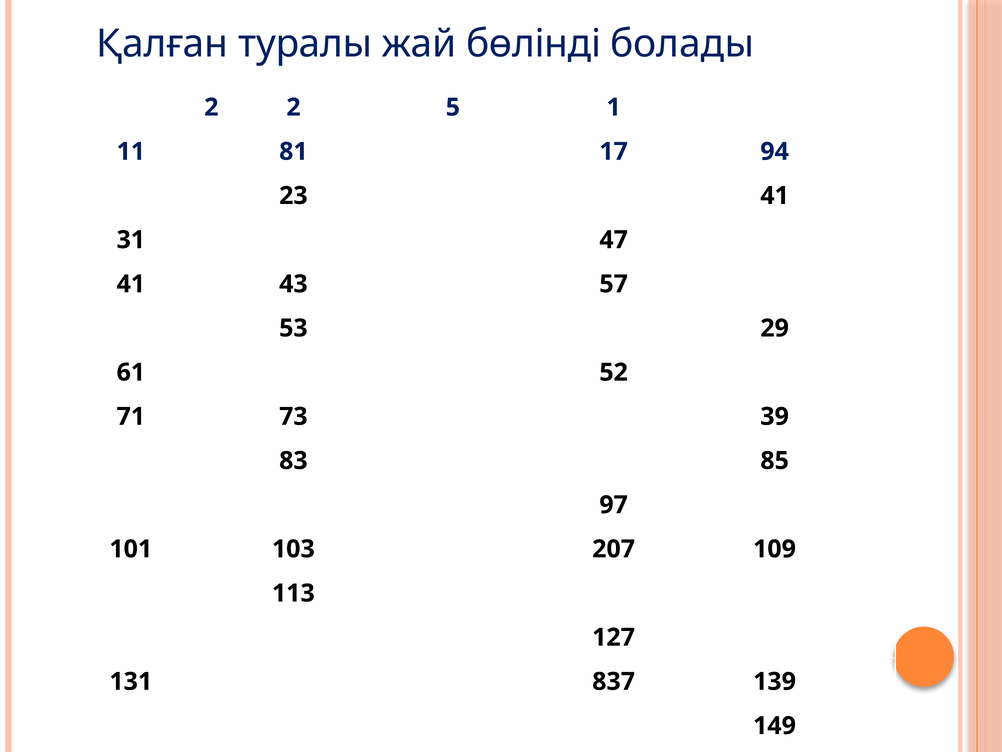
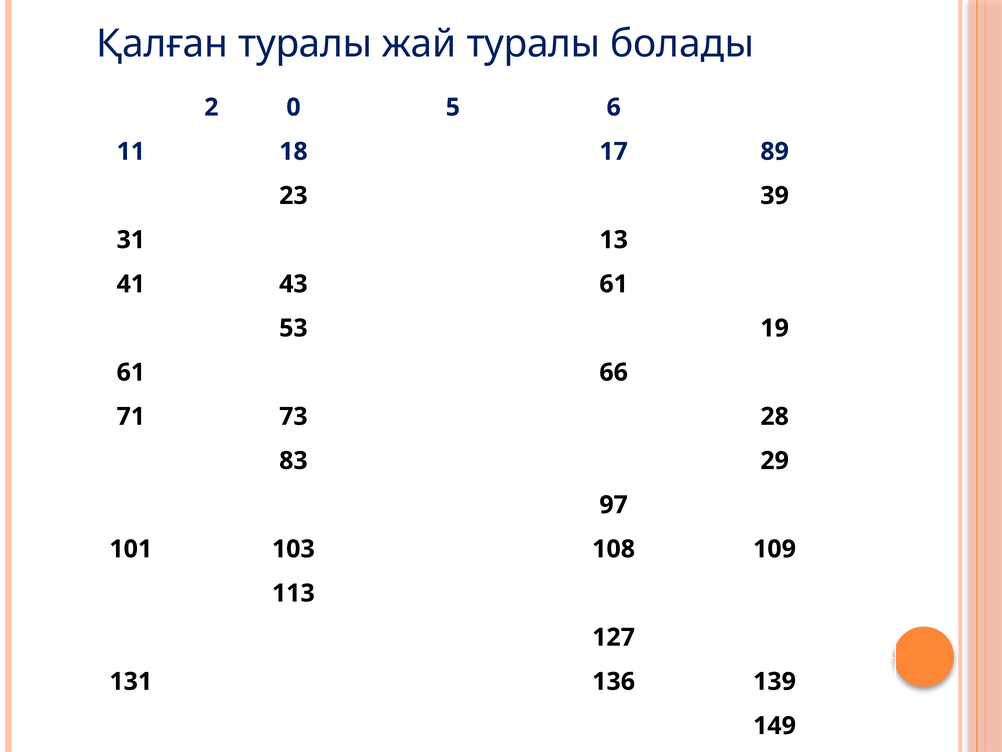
жай бөлінді: бөлінді -> туралы
2 2: 2 -> 0
1: 1 -> 6
81: 81 -> 18
94: 94 -> 89
23 41: 41 -> 39
47: 47 -> 13
43 57: 57 -> 61
29: 29 -> 19
52: 52 -> 66
39: 39 -> 28
85: 85 -> 29
207: 207 -> 108
837: 837 -> 136
